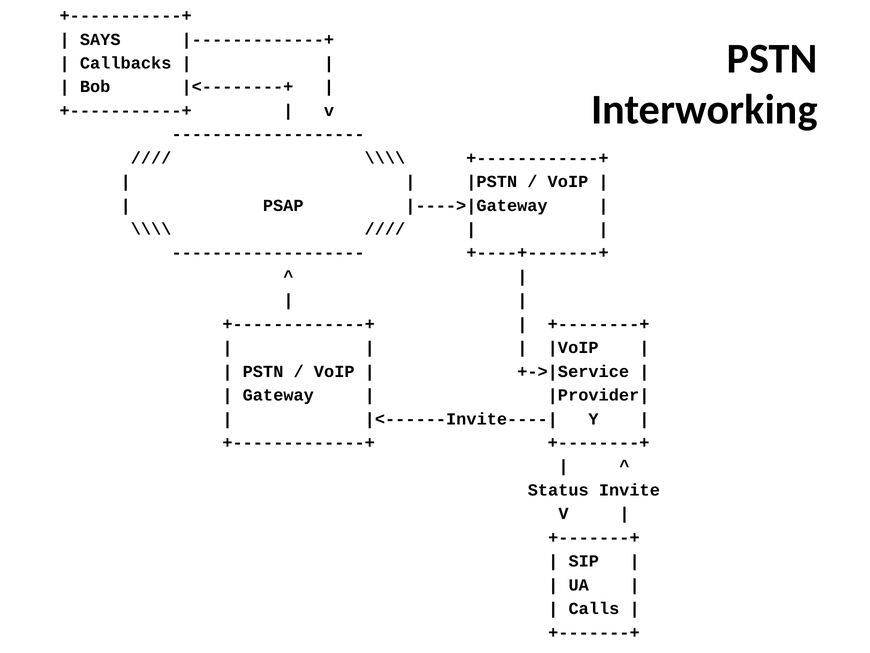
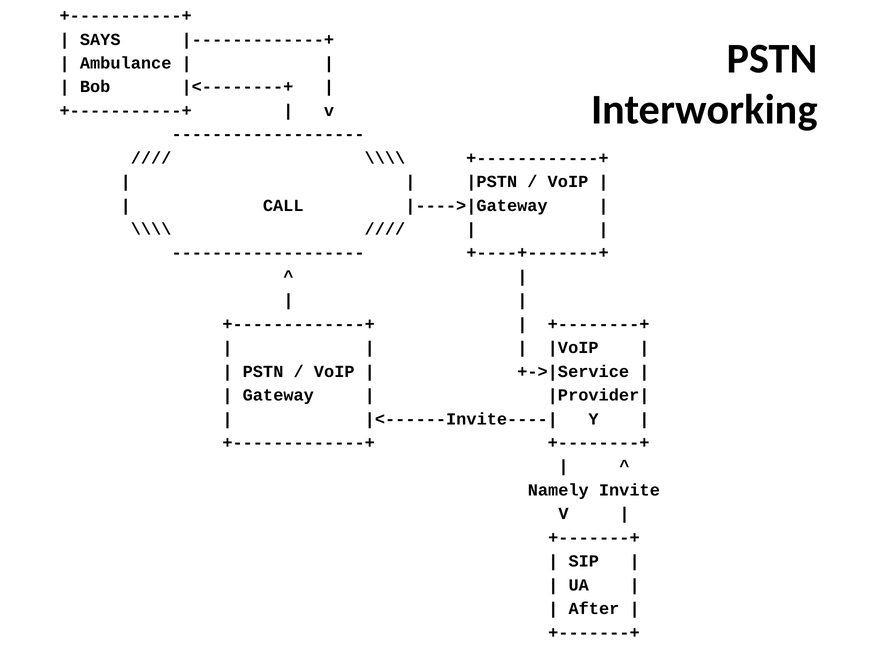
Callbacks: Callbacks -> Ambulance
PSAP: PSAP -> CALL
Status: Status -> Namely
Calls: Calls -> After
